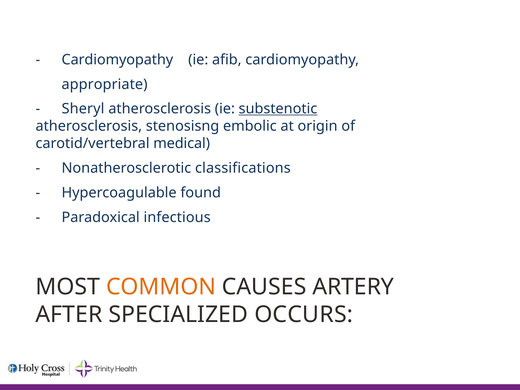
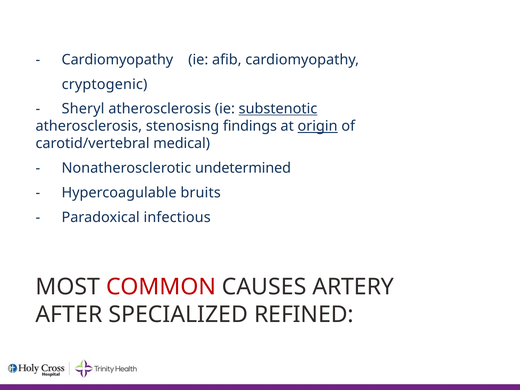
appropriate: appropriate -> cryptogenic
embolic: embolic -> findings
origin underline: none -> present
classifications: classifications -> undetermined
found: found -> bruits
COMMON colour: orange -> red
OCCURS: OCCURS -> REFINED
